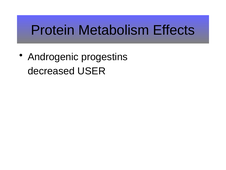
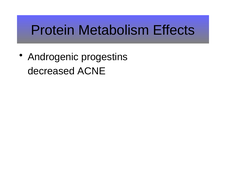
USER: USER -> ACNE
